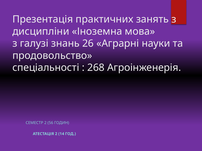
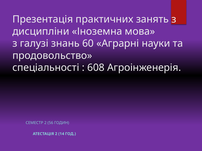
26: 26 -> 60
268: 268 -> 608
